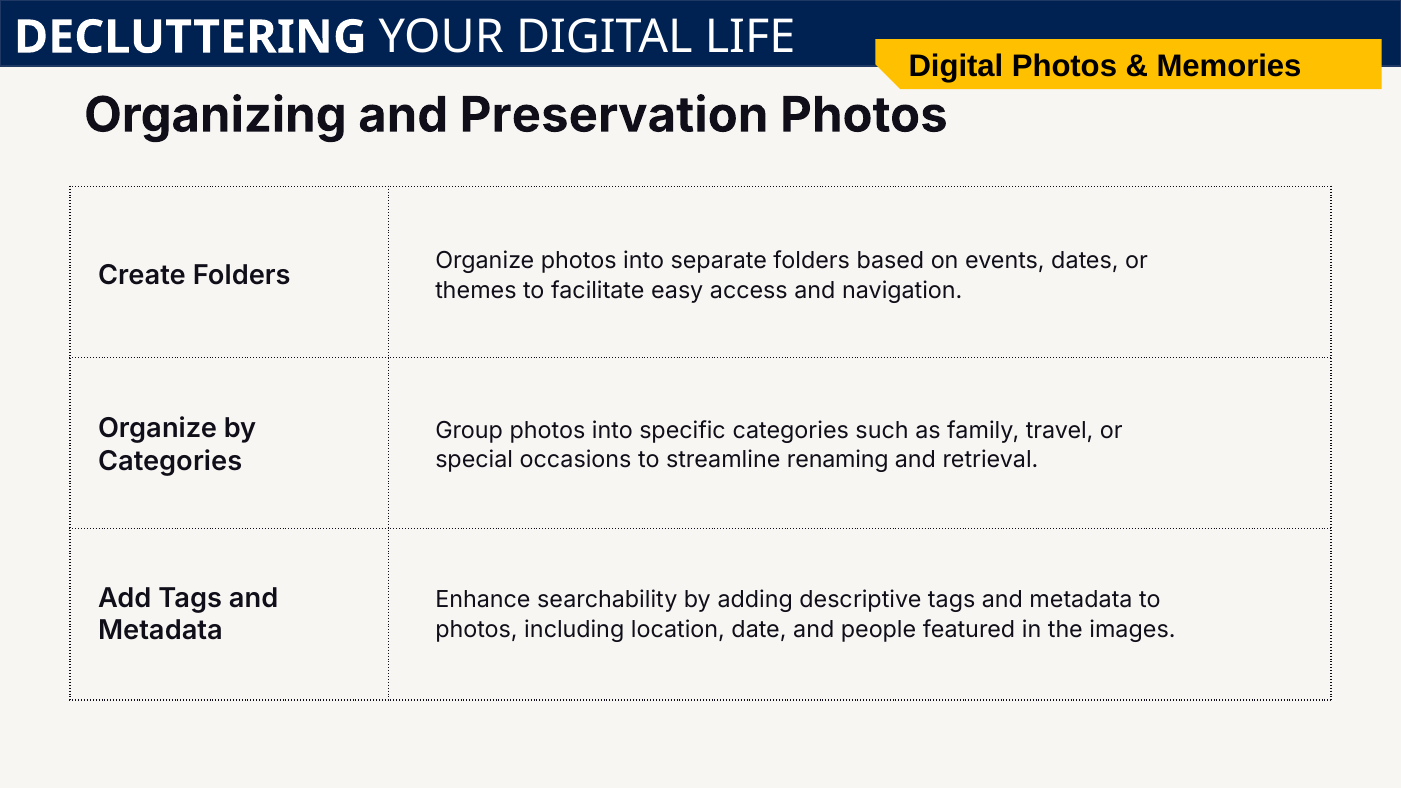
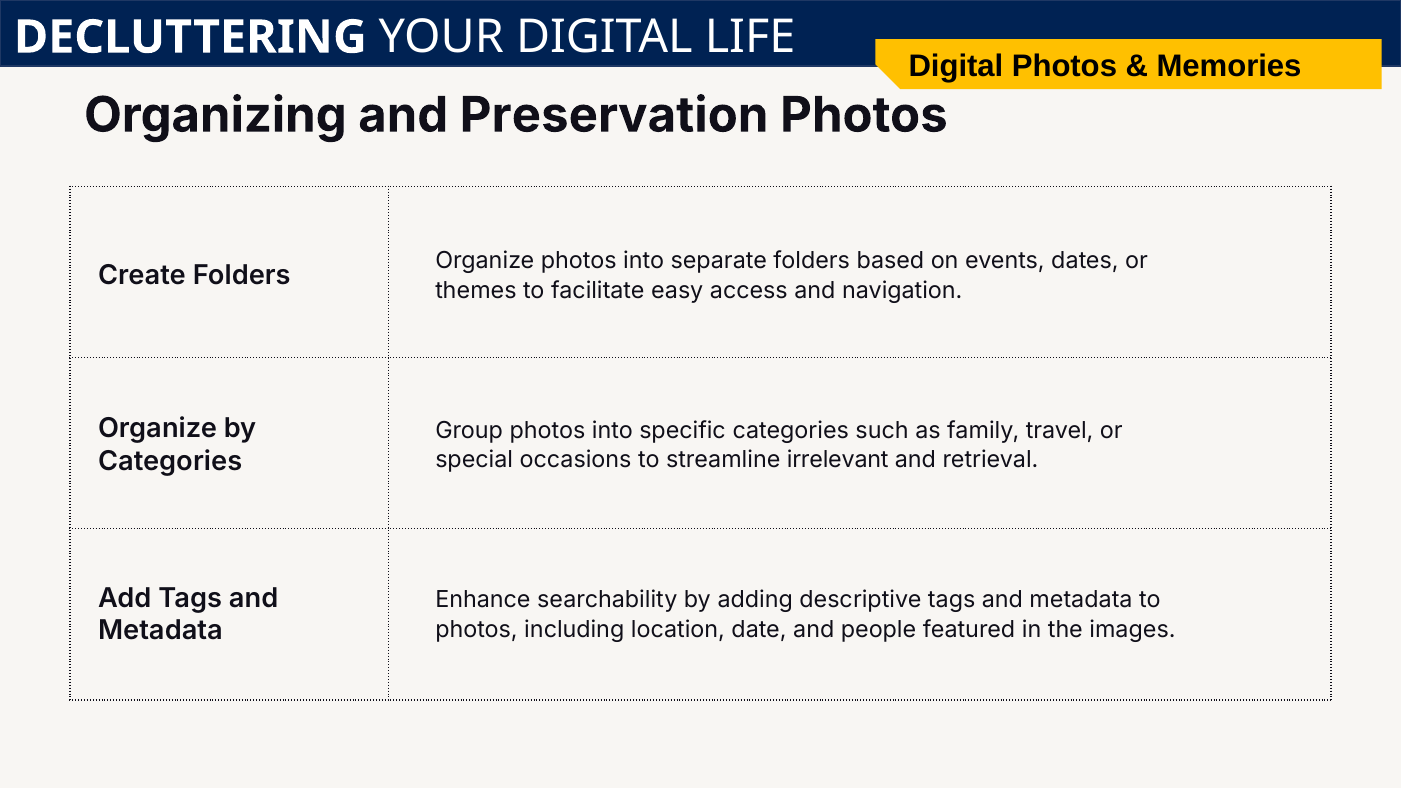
renaming: renaming -> irrelevant
